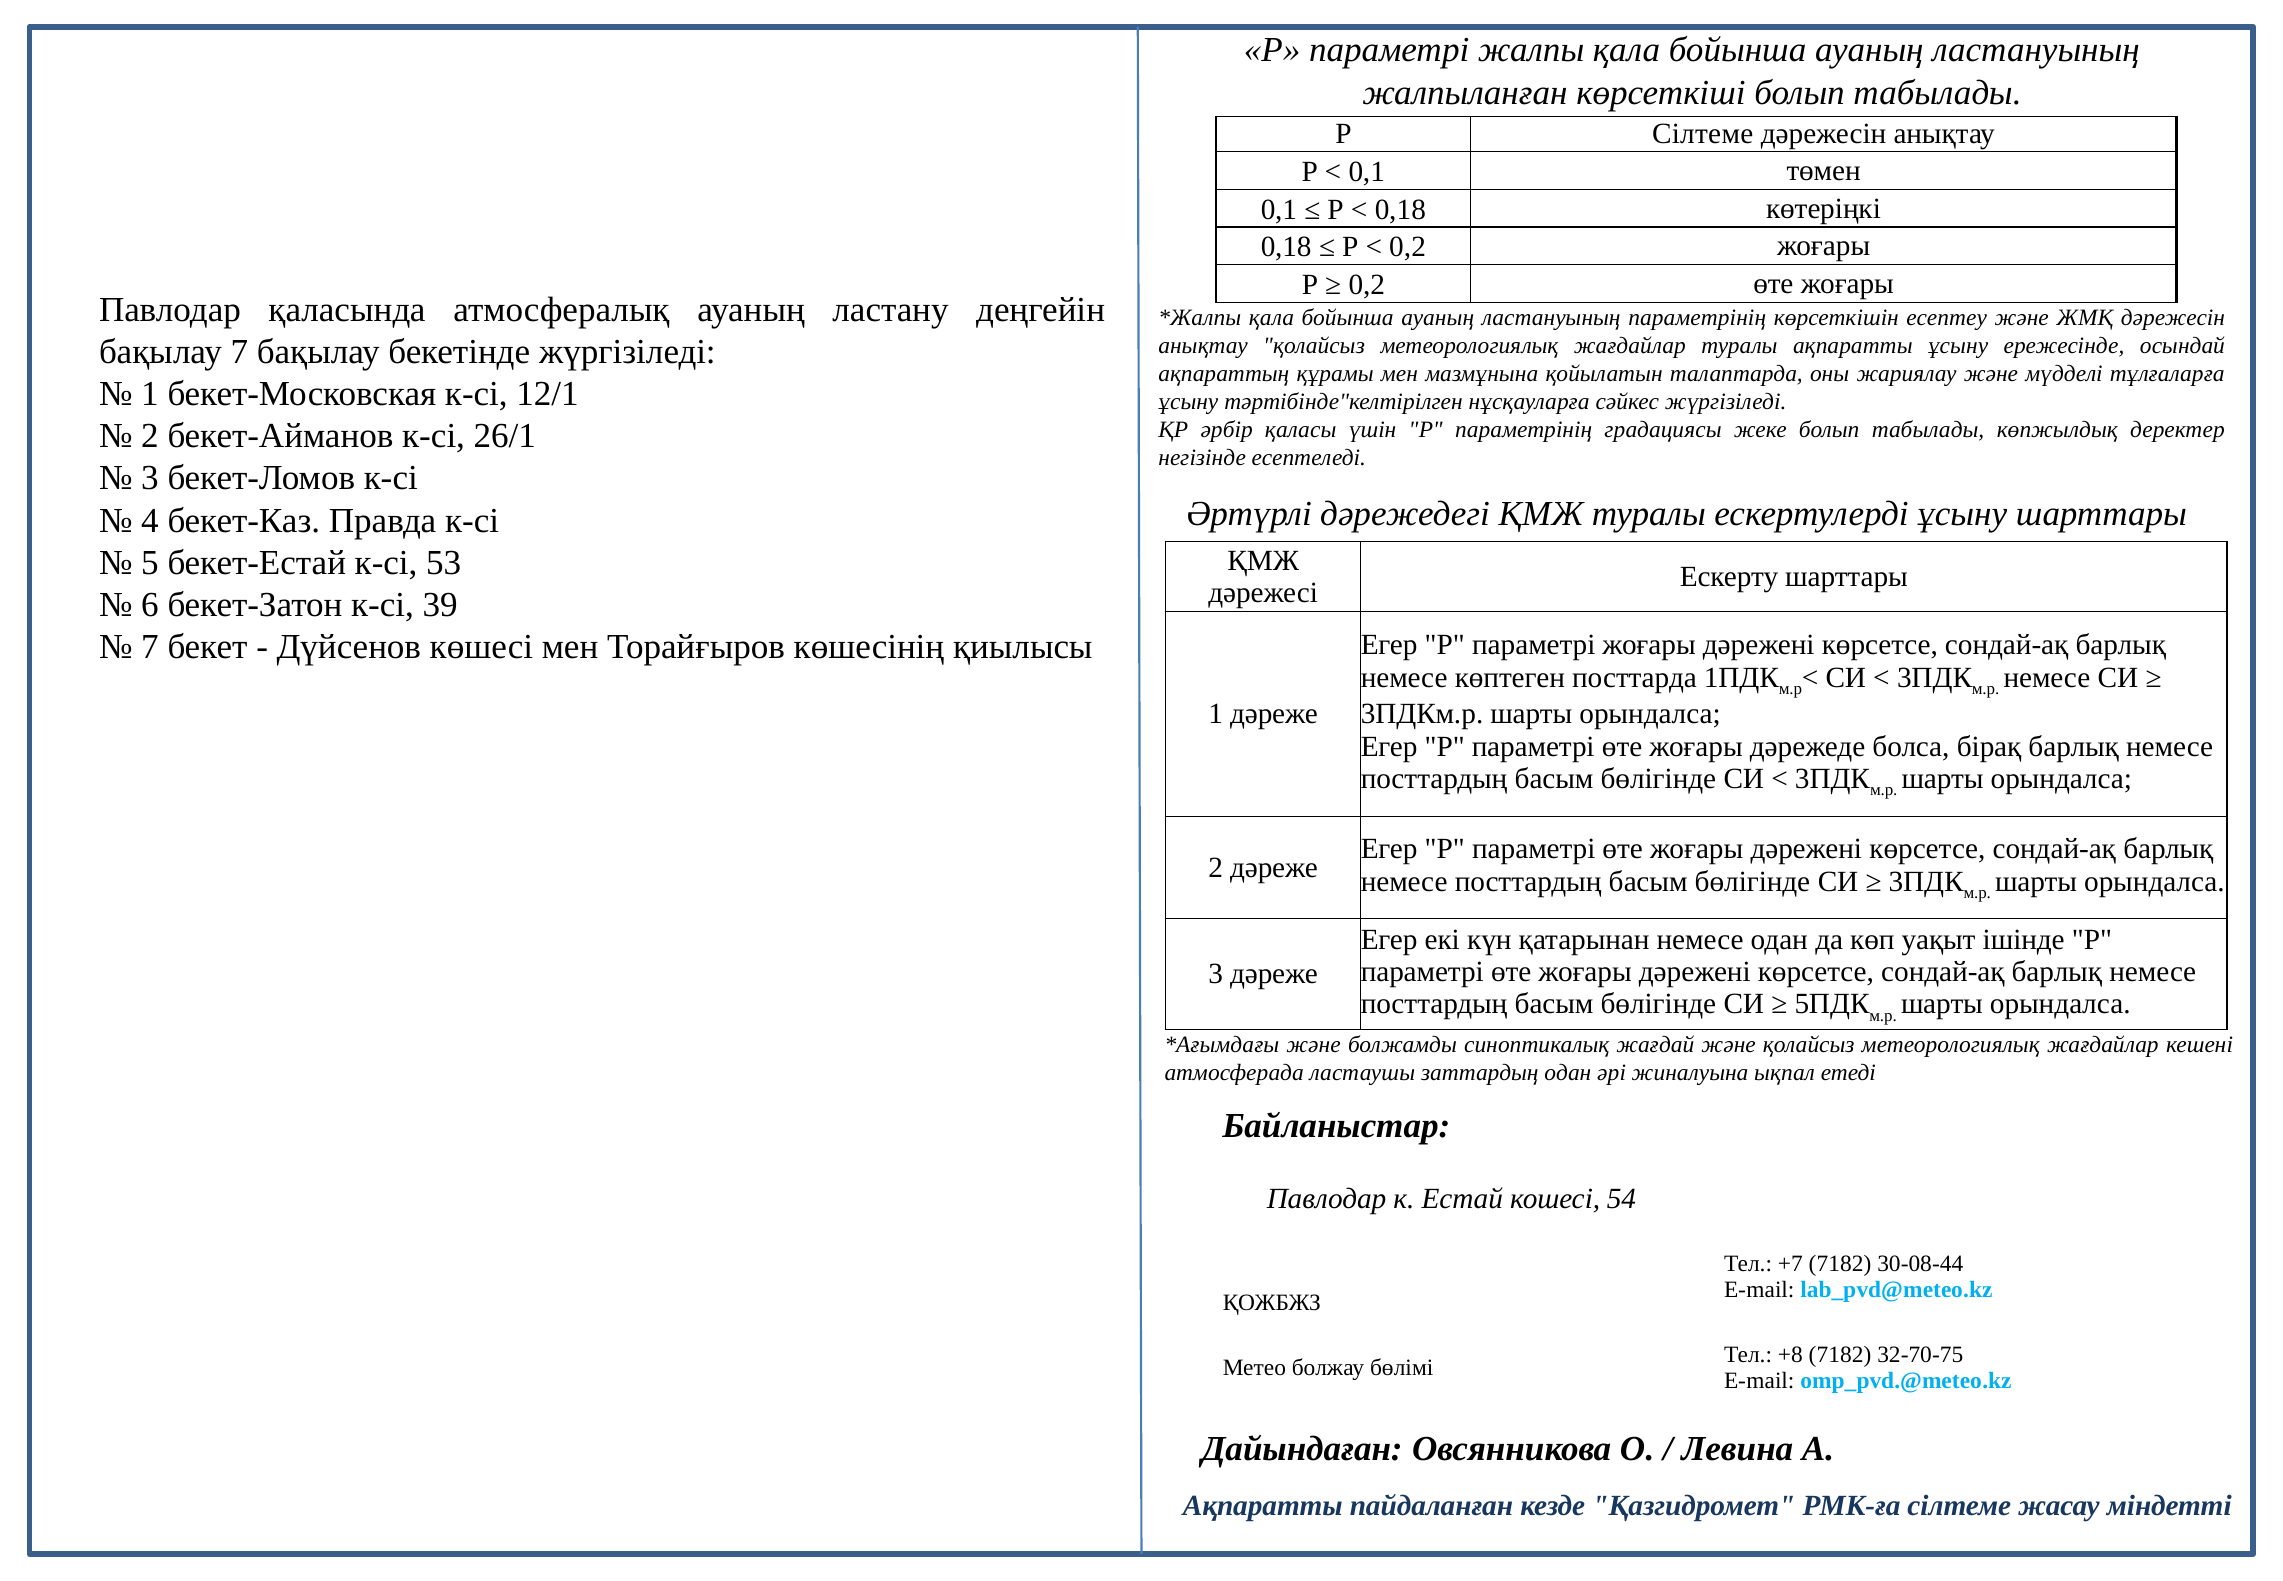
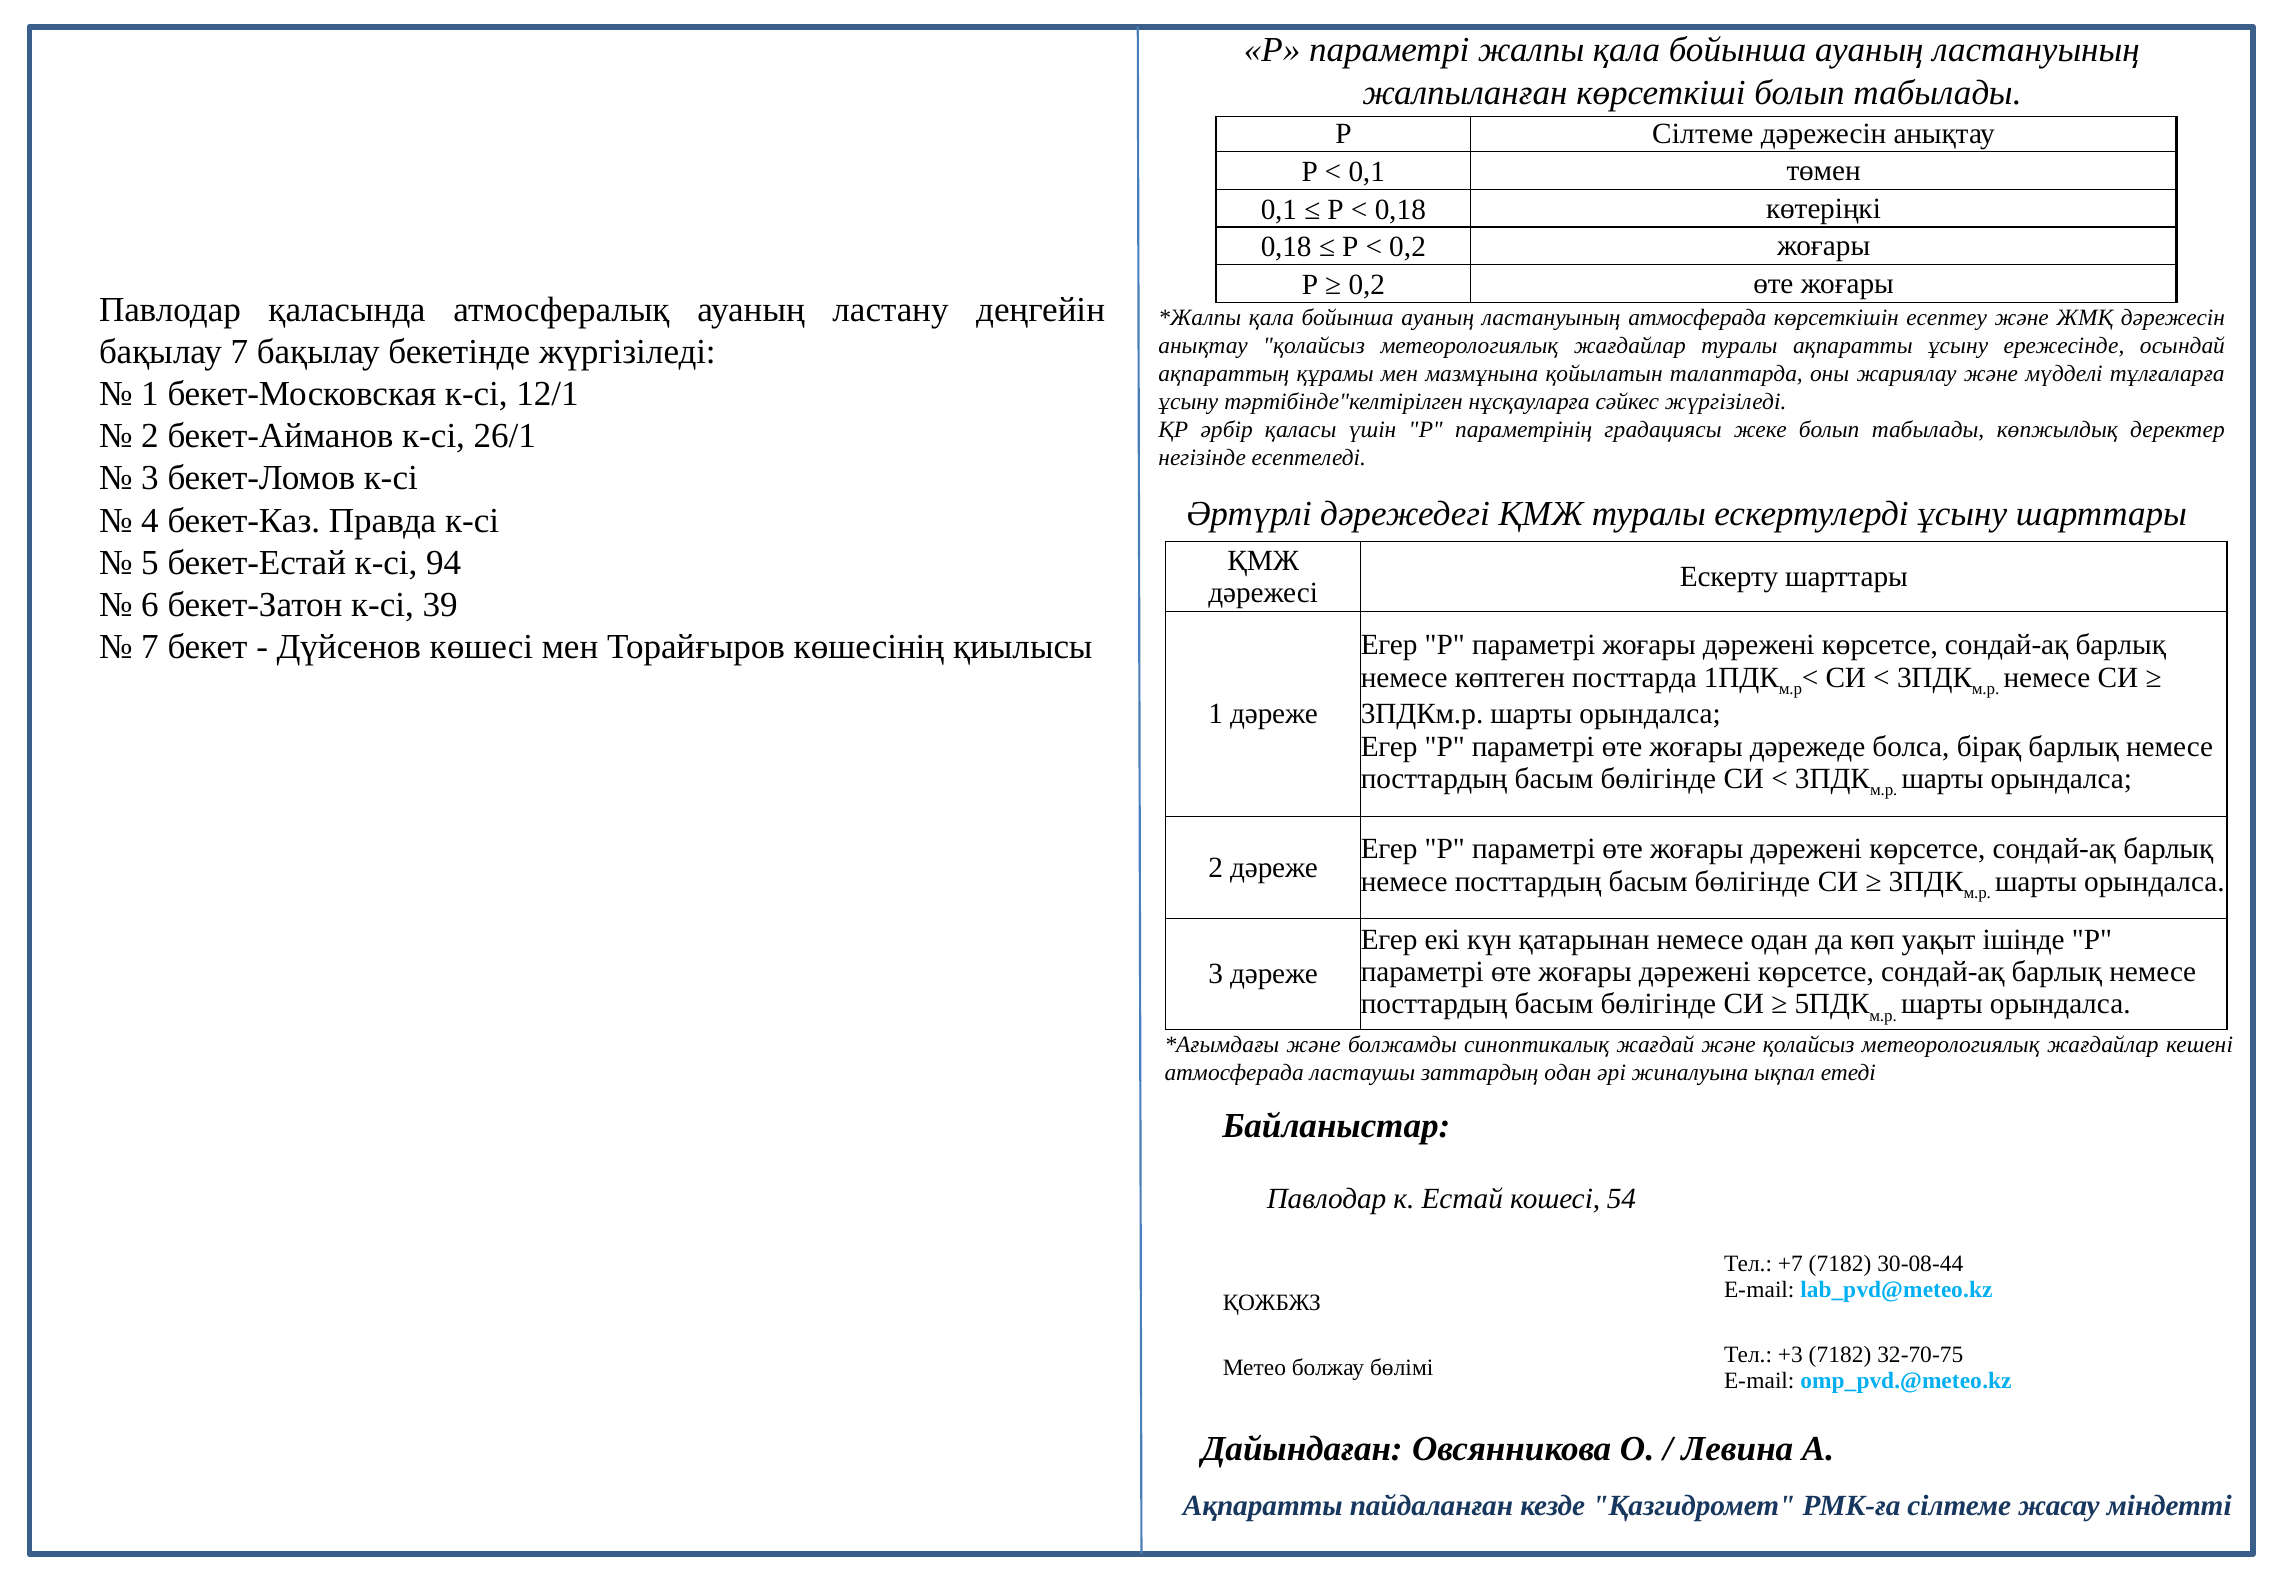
ластануының параметрінің: параметрінің -> атмосферада
53: 53 -> 94
+8: +8 -> +3
